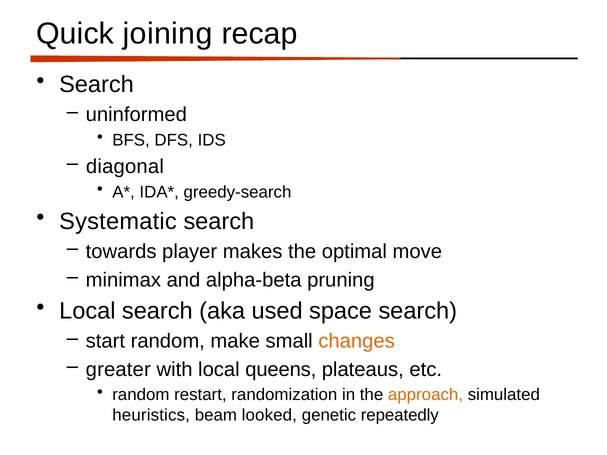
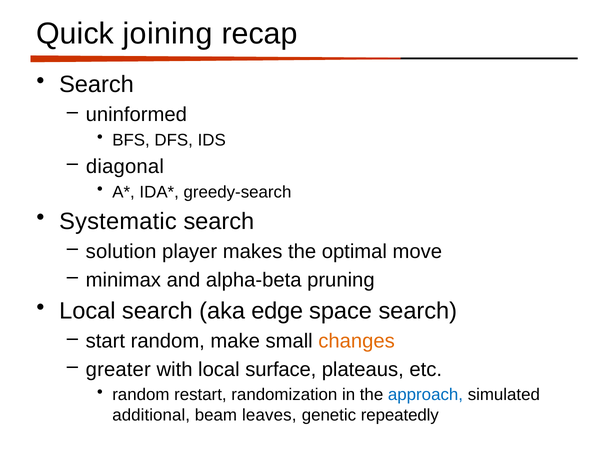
towards: towards -> solution
used: used -> edge
queens: queens -> surface
approach colour: orange -> blue
heuristics: heuristics -> additional
looked: looked -> leaves
